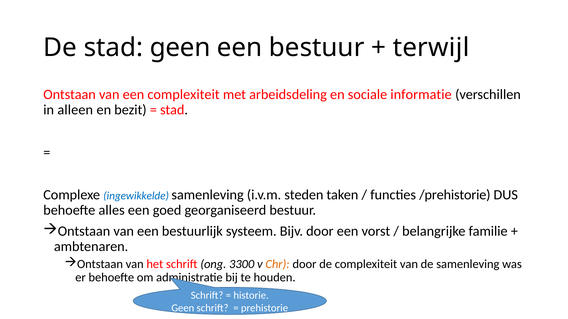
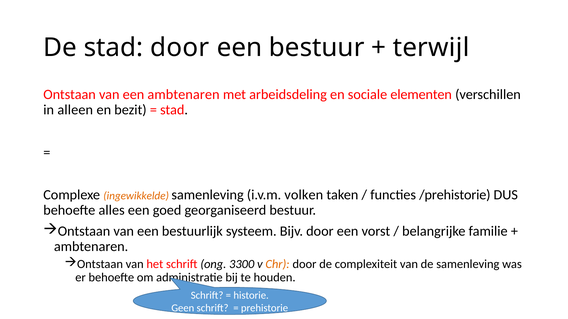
stad geen: geen -> door
een complexiteit: complexiteit -> ambtenaren
informatie: informatie -> elementen
ingewikkelde colour: blue -> orange
steden: steden -> volken
